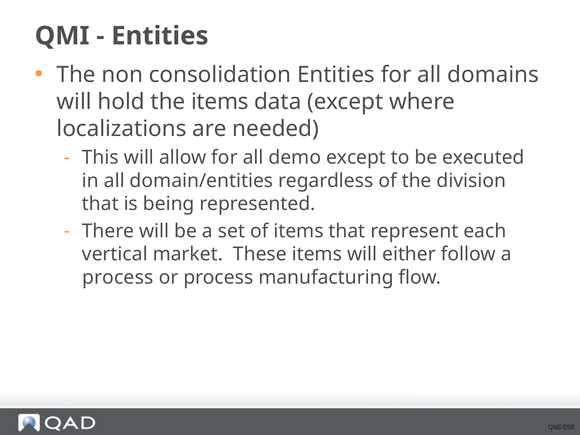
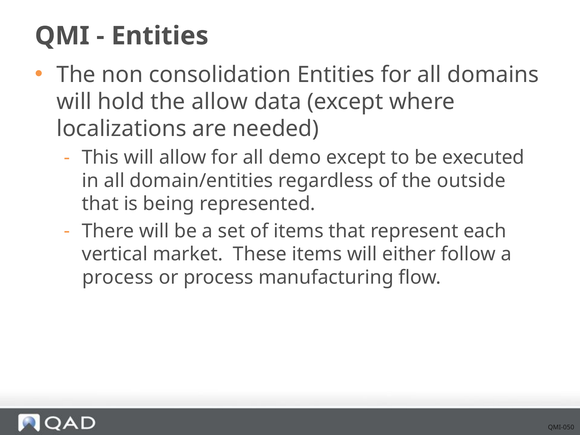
the items: items -> allow
division: division -> outside
